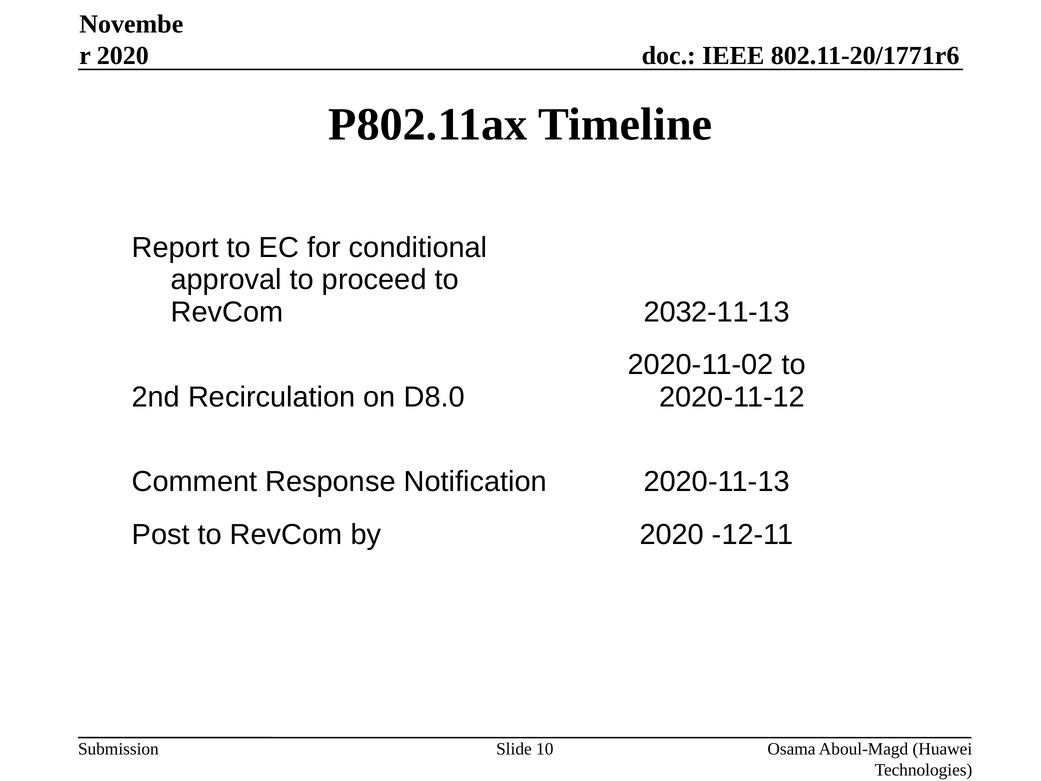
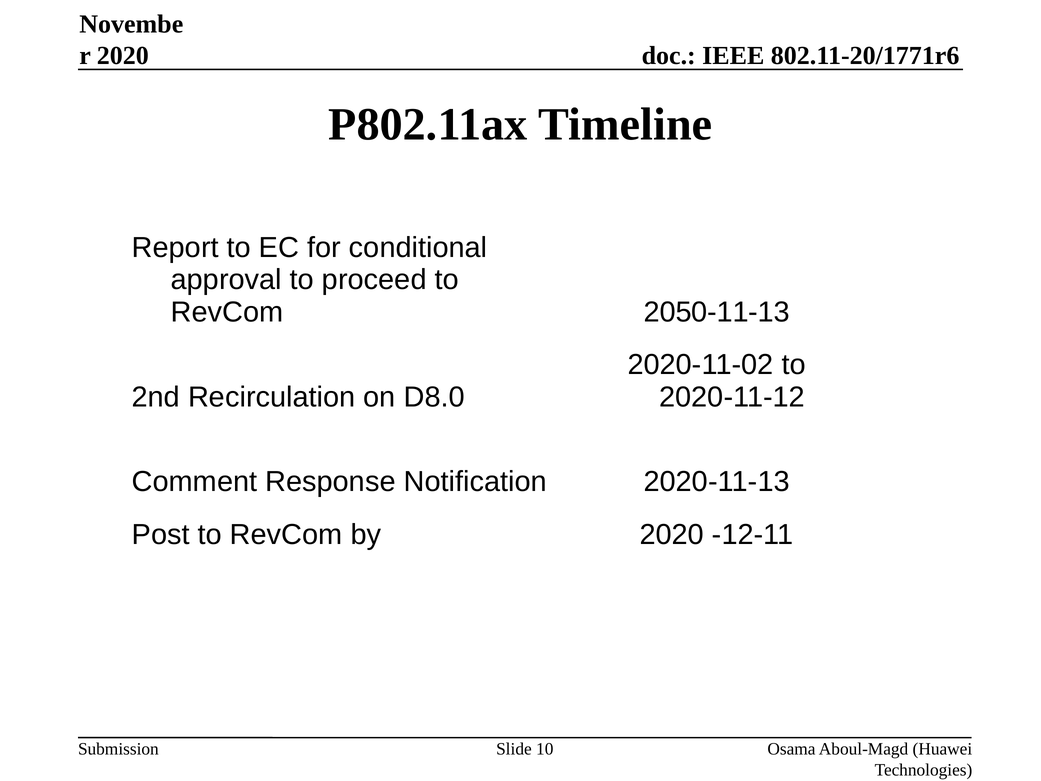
2032-11-13: 2032-11-13 -> 2050-11-13
